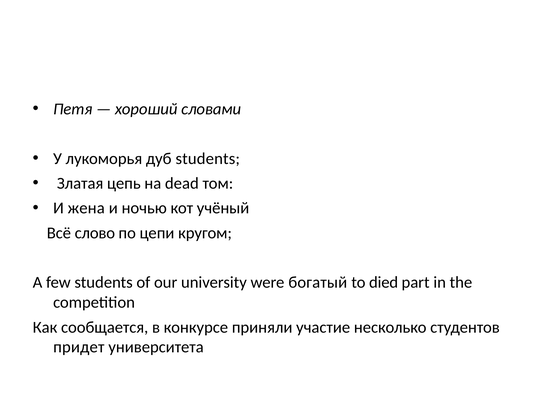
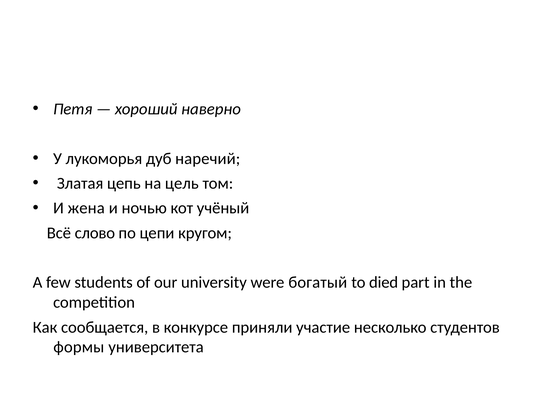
словами: словами -> наверно
дуб students: students -> наречий
dead: dead -> цель
придет: придет -> формы
